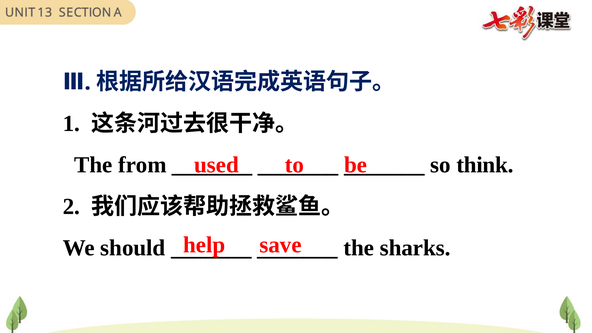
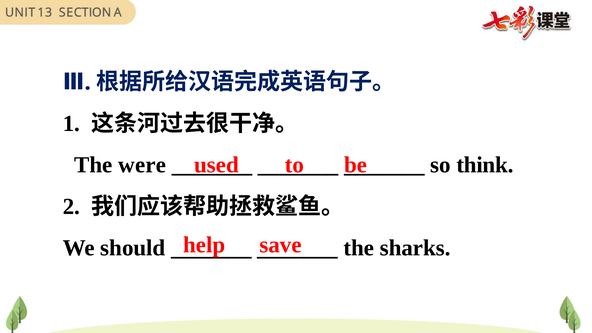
from: from -> were
